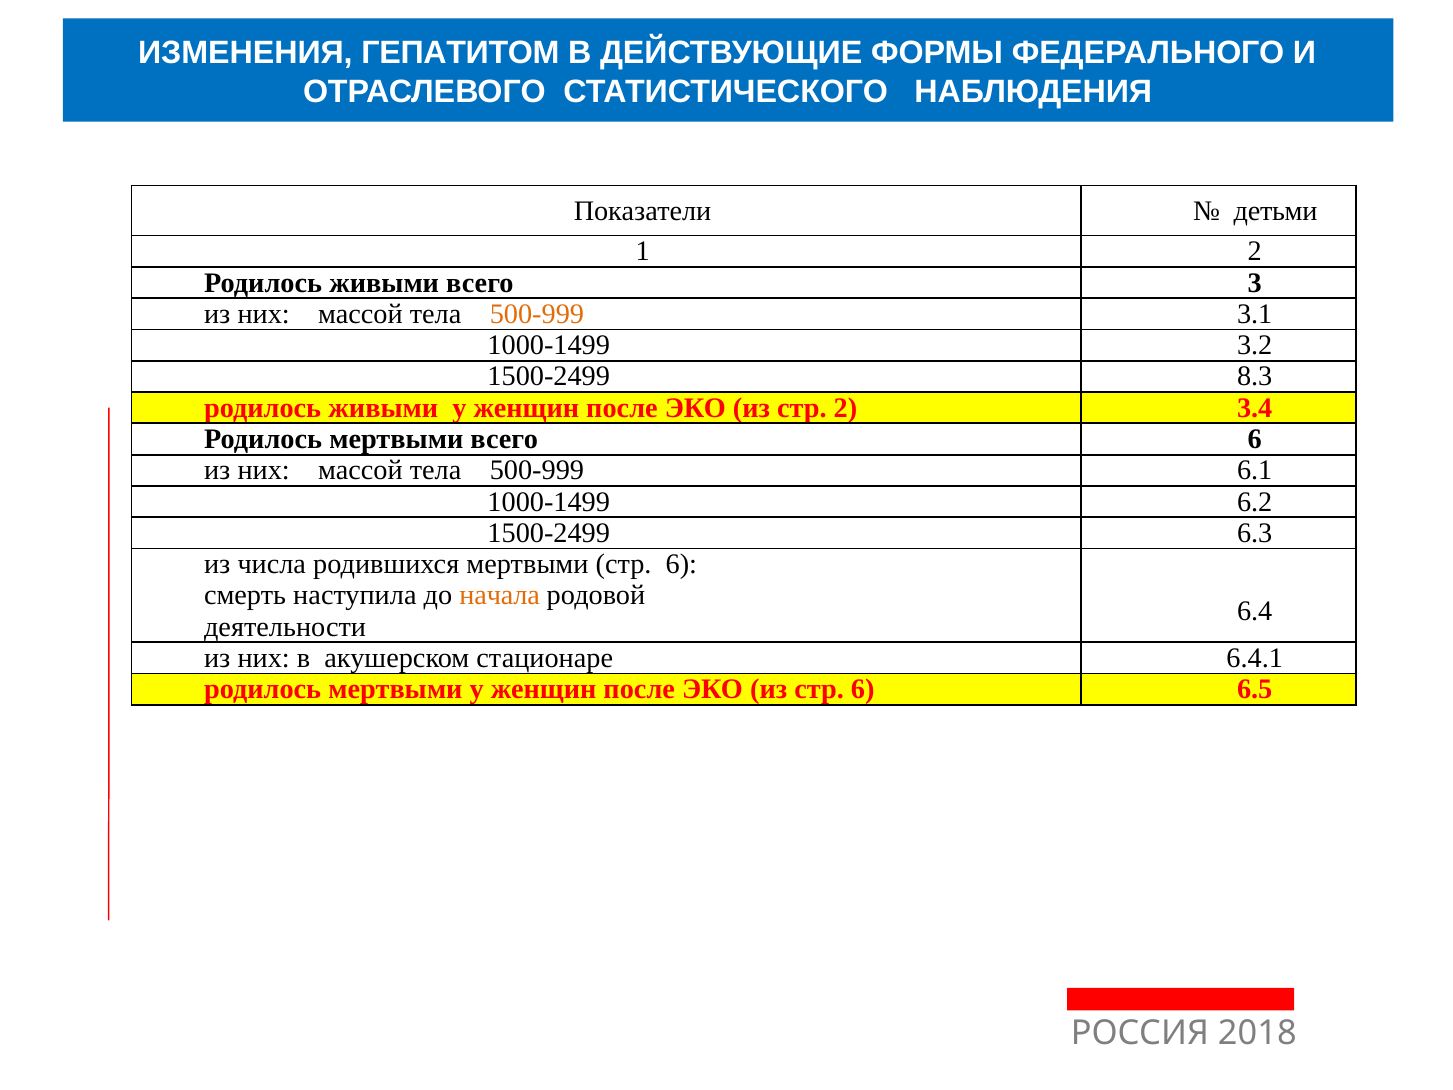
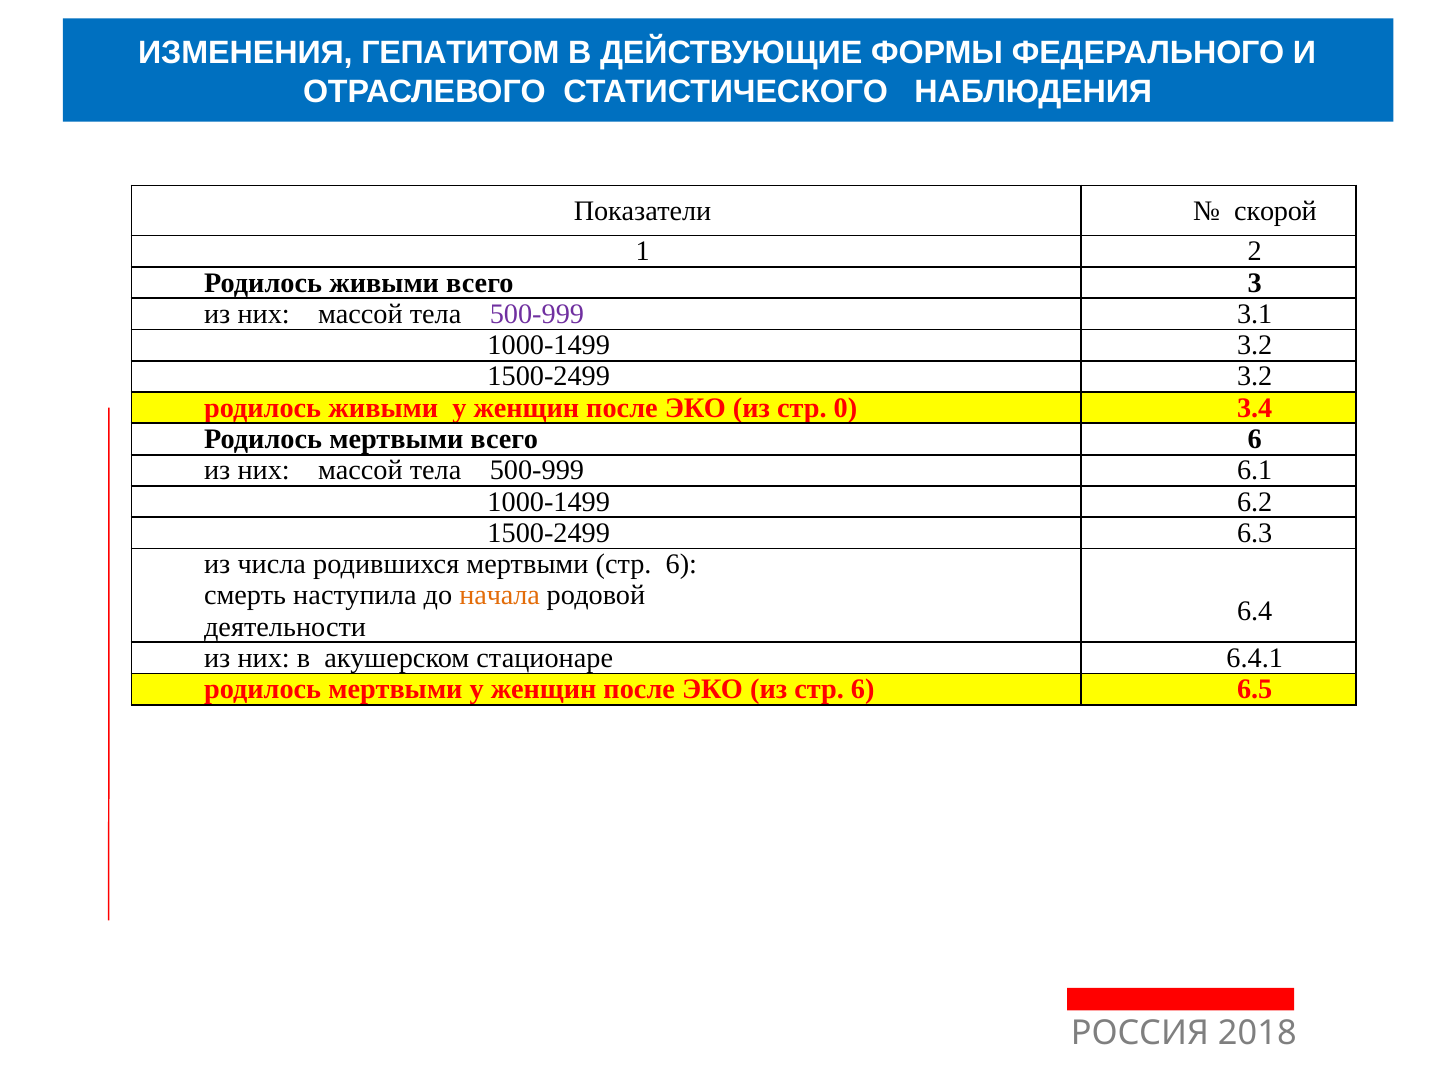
детьми: детьми -> скорой
500-999 at (537, 314) colour: orange -> purple
1500-2499 8.3: 8.3 -> 3.2
стр 2: 2 -> 0
